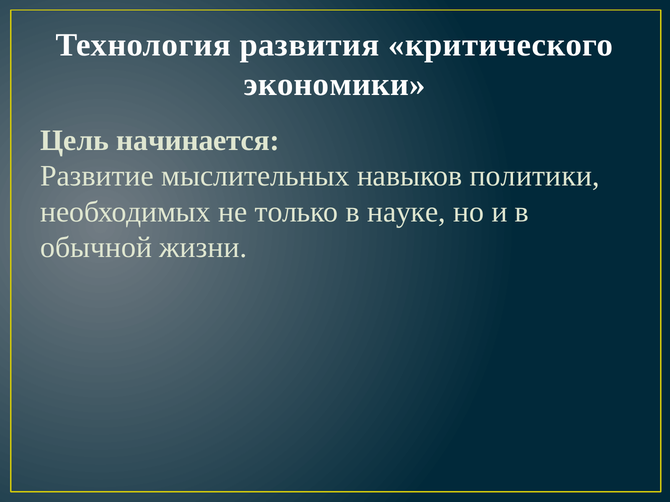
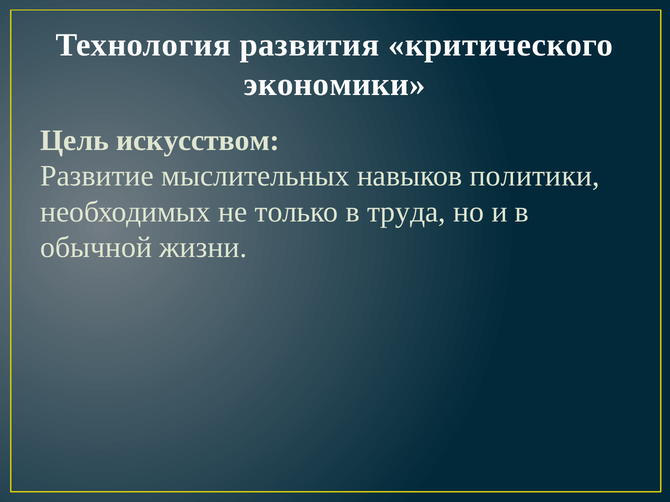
начинается: начинается -> искусством
науке: науке -> труда
